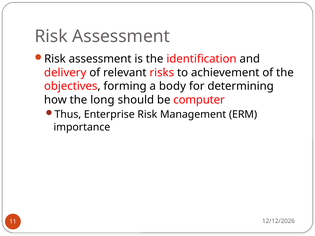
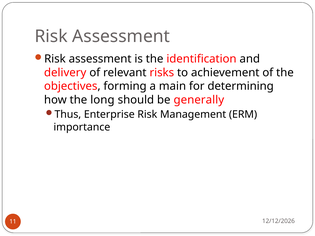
body: body -> main
computer: computer -> generally
